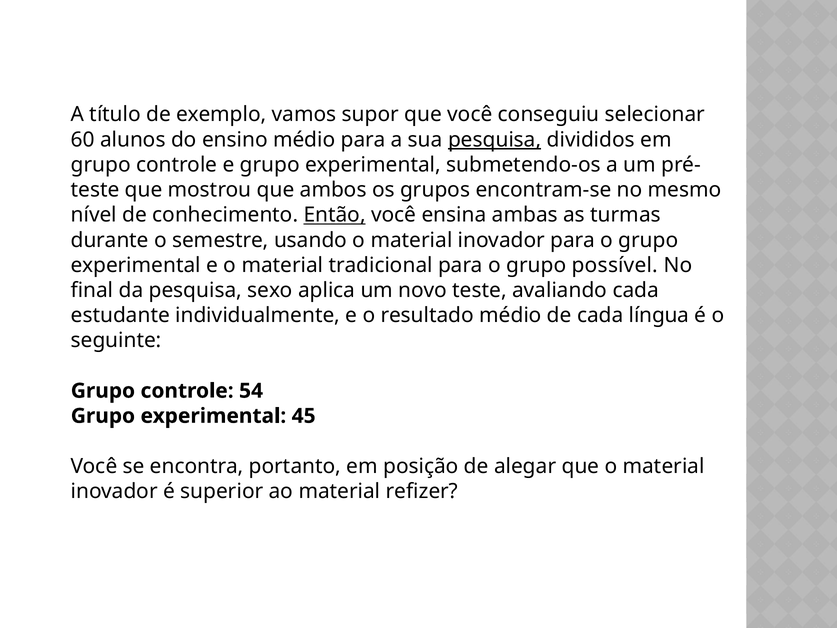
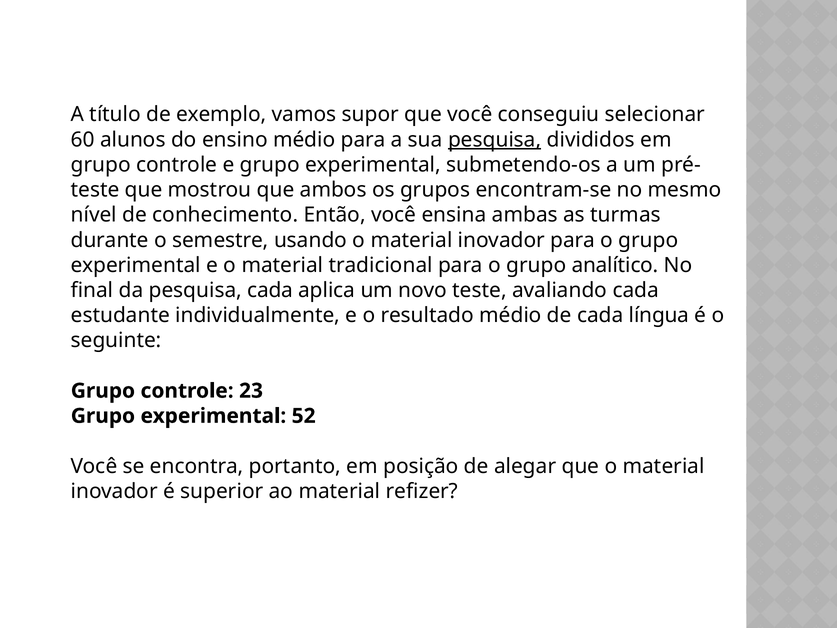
Então underline: present -> none
possível: possível -> analítico
pesquisa sexo: sexo -> cada
54: 54 -> 23
45: 45 -> 52
